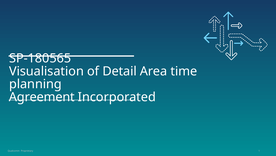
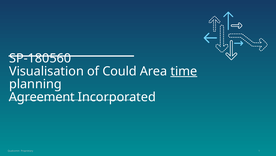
SP-180565: SP-180565 -> SP-180560
Detail: Detail -> Could
time underline: none -> present
